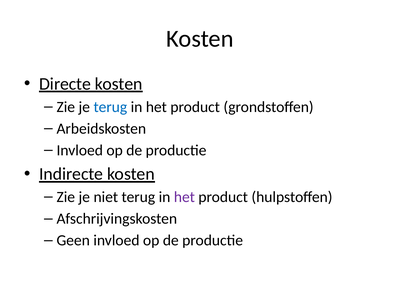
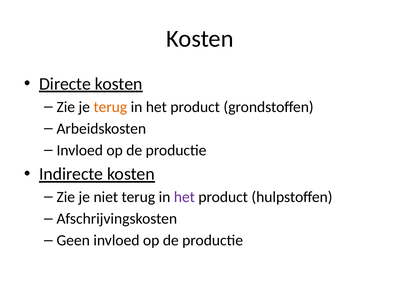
terug at (110, 107) colour: blue -> orange
